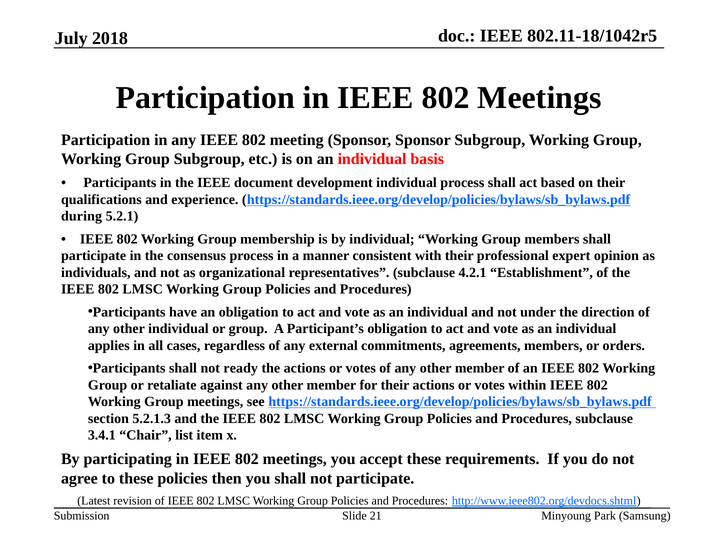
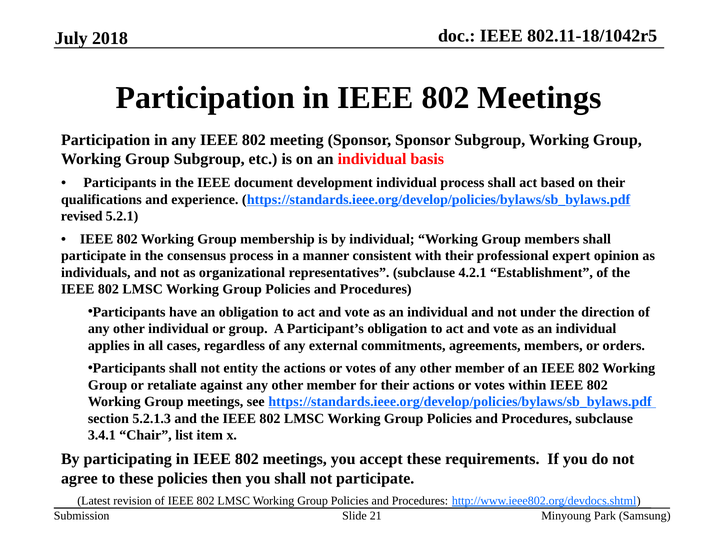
during: during -> revised
ready: ready -> entity
